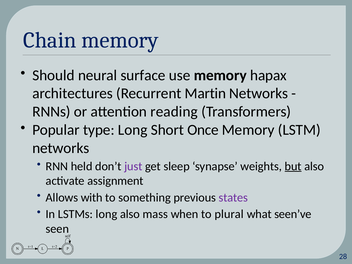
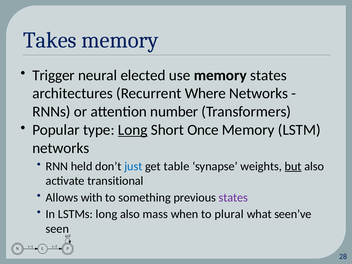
Chain: Chain -> Takes
Should: Should -> Trigger
surface: surface -> elected
memory hapax: hapax -> states
Martin: Martin -> Where
reading: reading -> number
Long at (133, 130) underline: none -> present
just colour: purple -> blue
sleep: sleep -> table
assignment: assignment -> transitional
